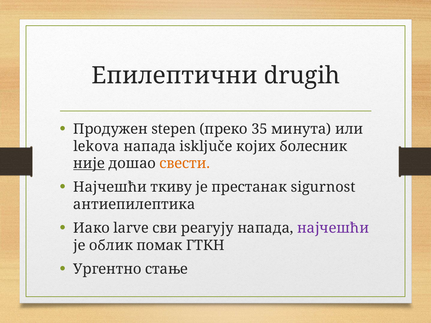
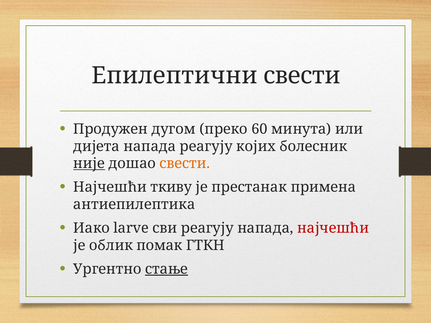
Епилептични drugih: drugih -> свести
stepen: stepen -> дугом
35: 35 -> 60
lekova: lekova -> дијета
напада isključe: isključe -> реагују
sigurnost: sigurnost -> примена
најчешћи at (333, 228) colour: purple -> red
стање underline: none -> present
